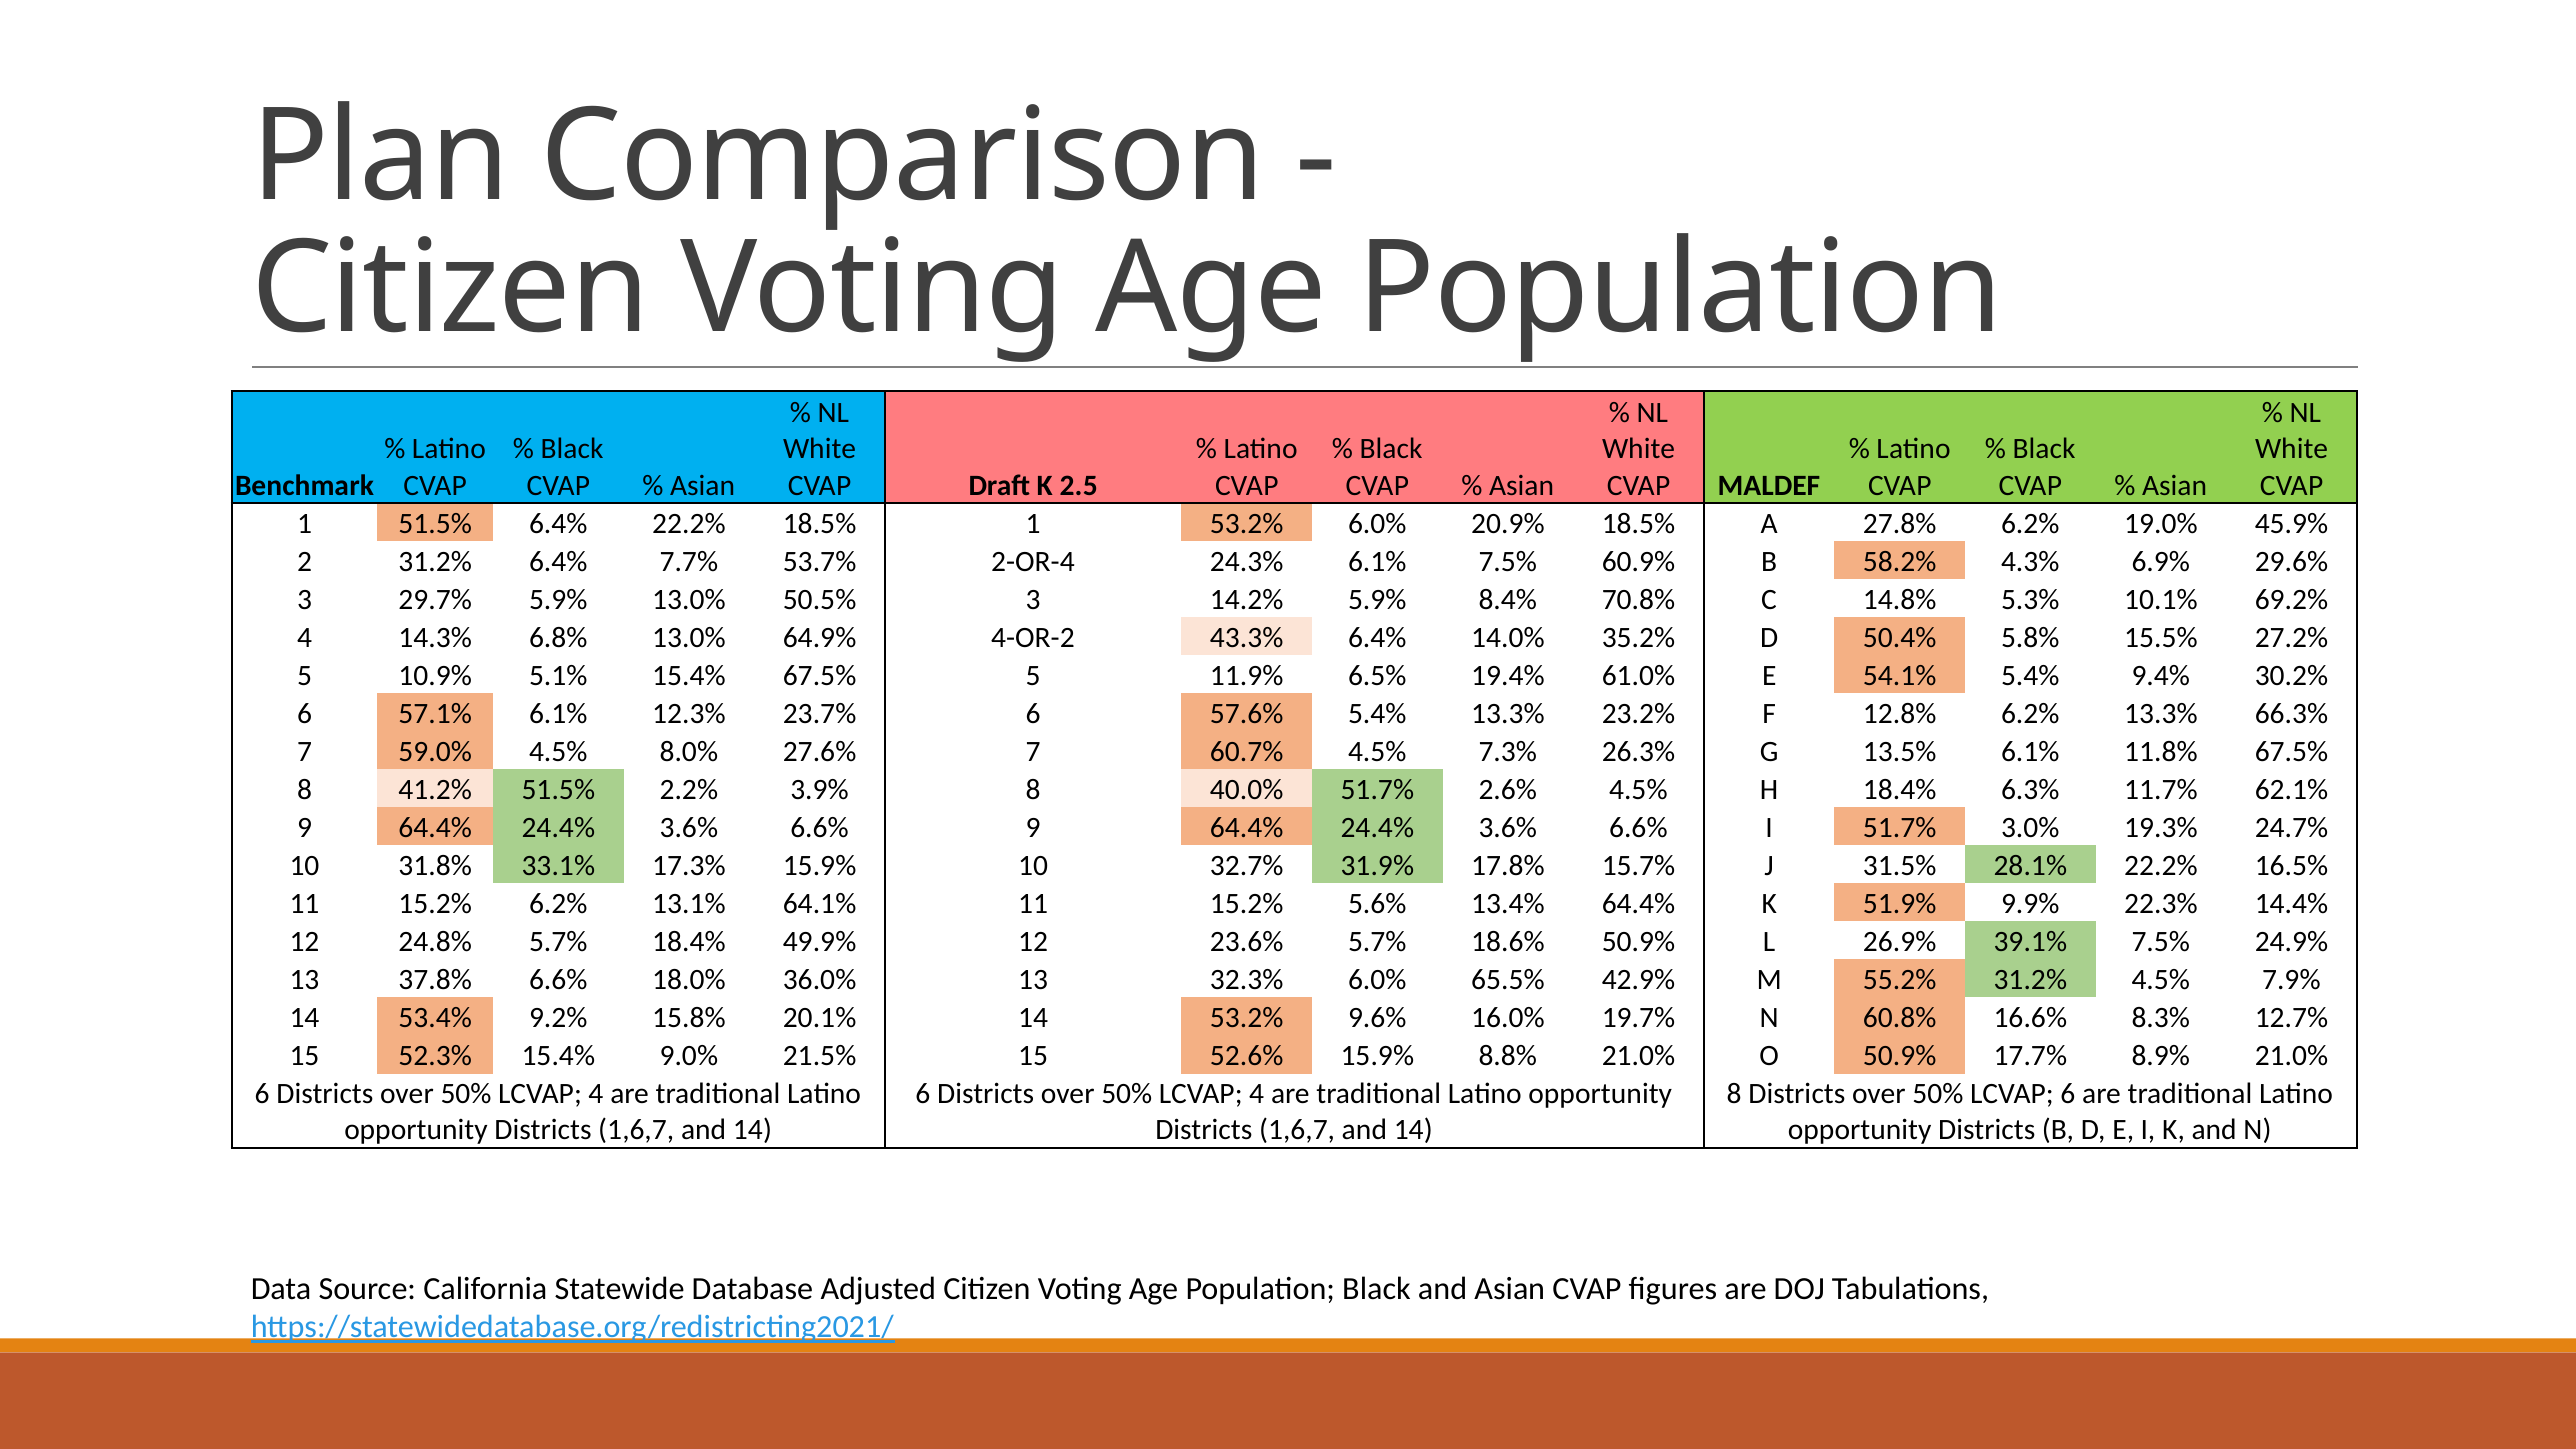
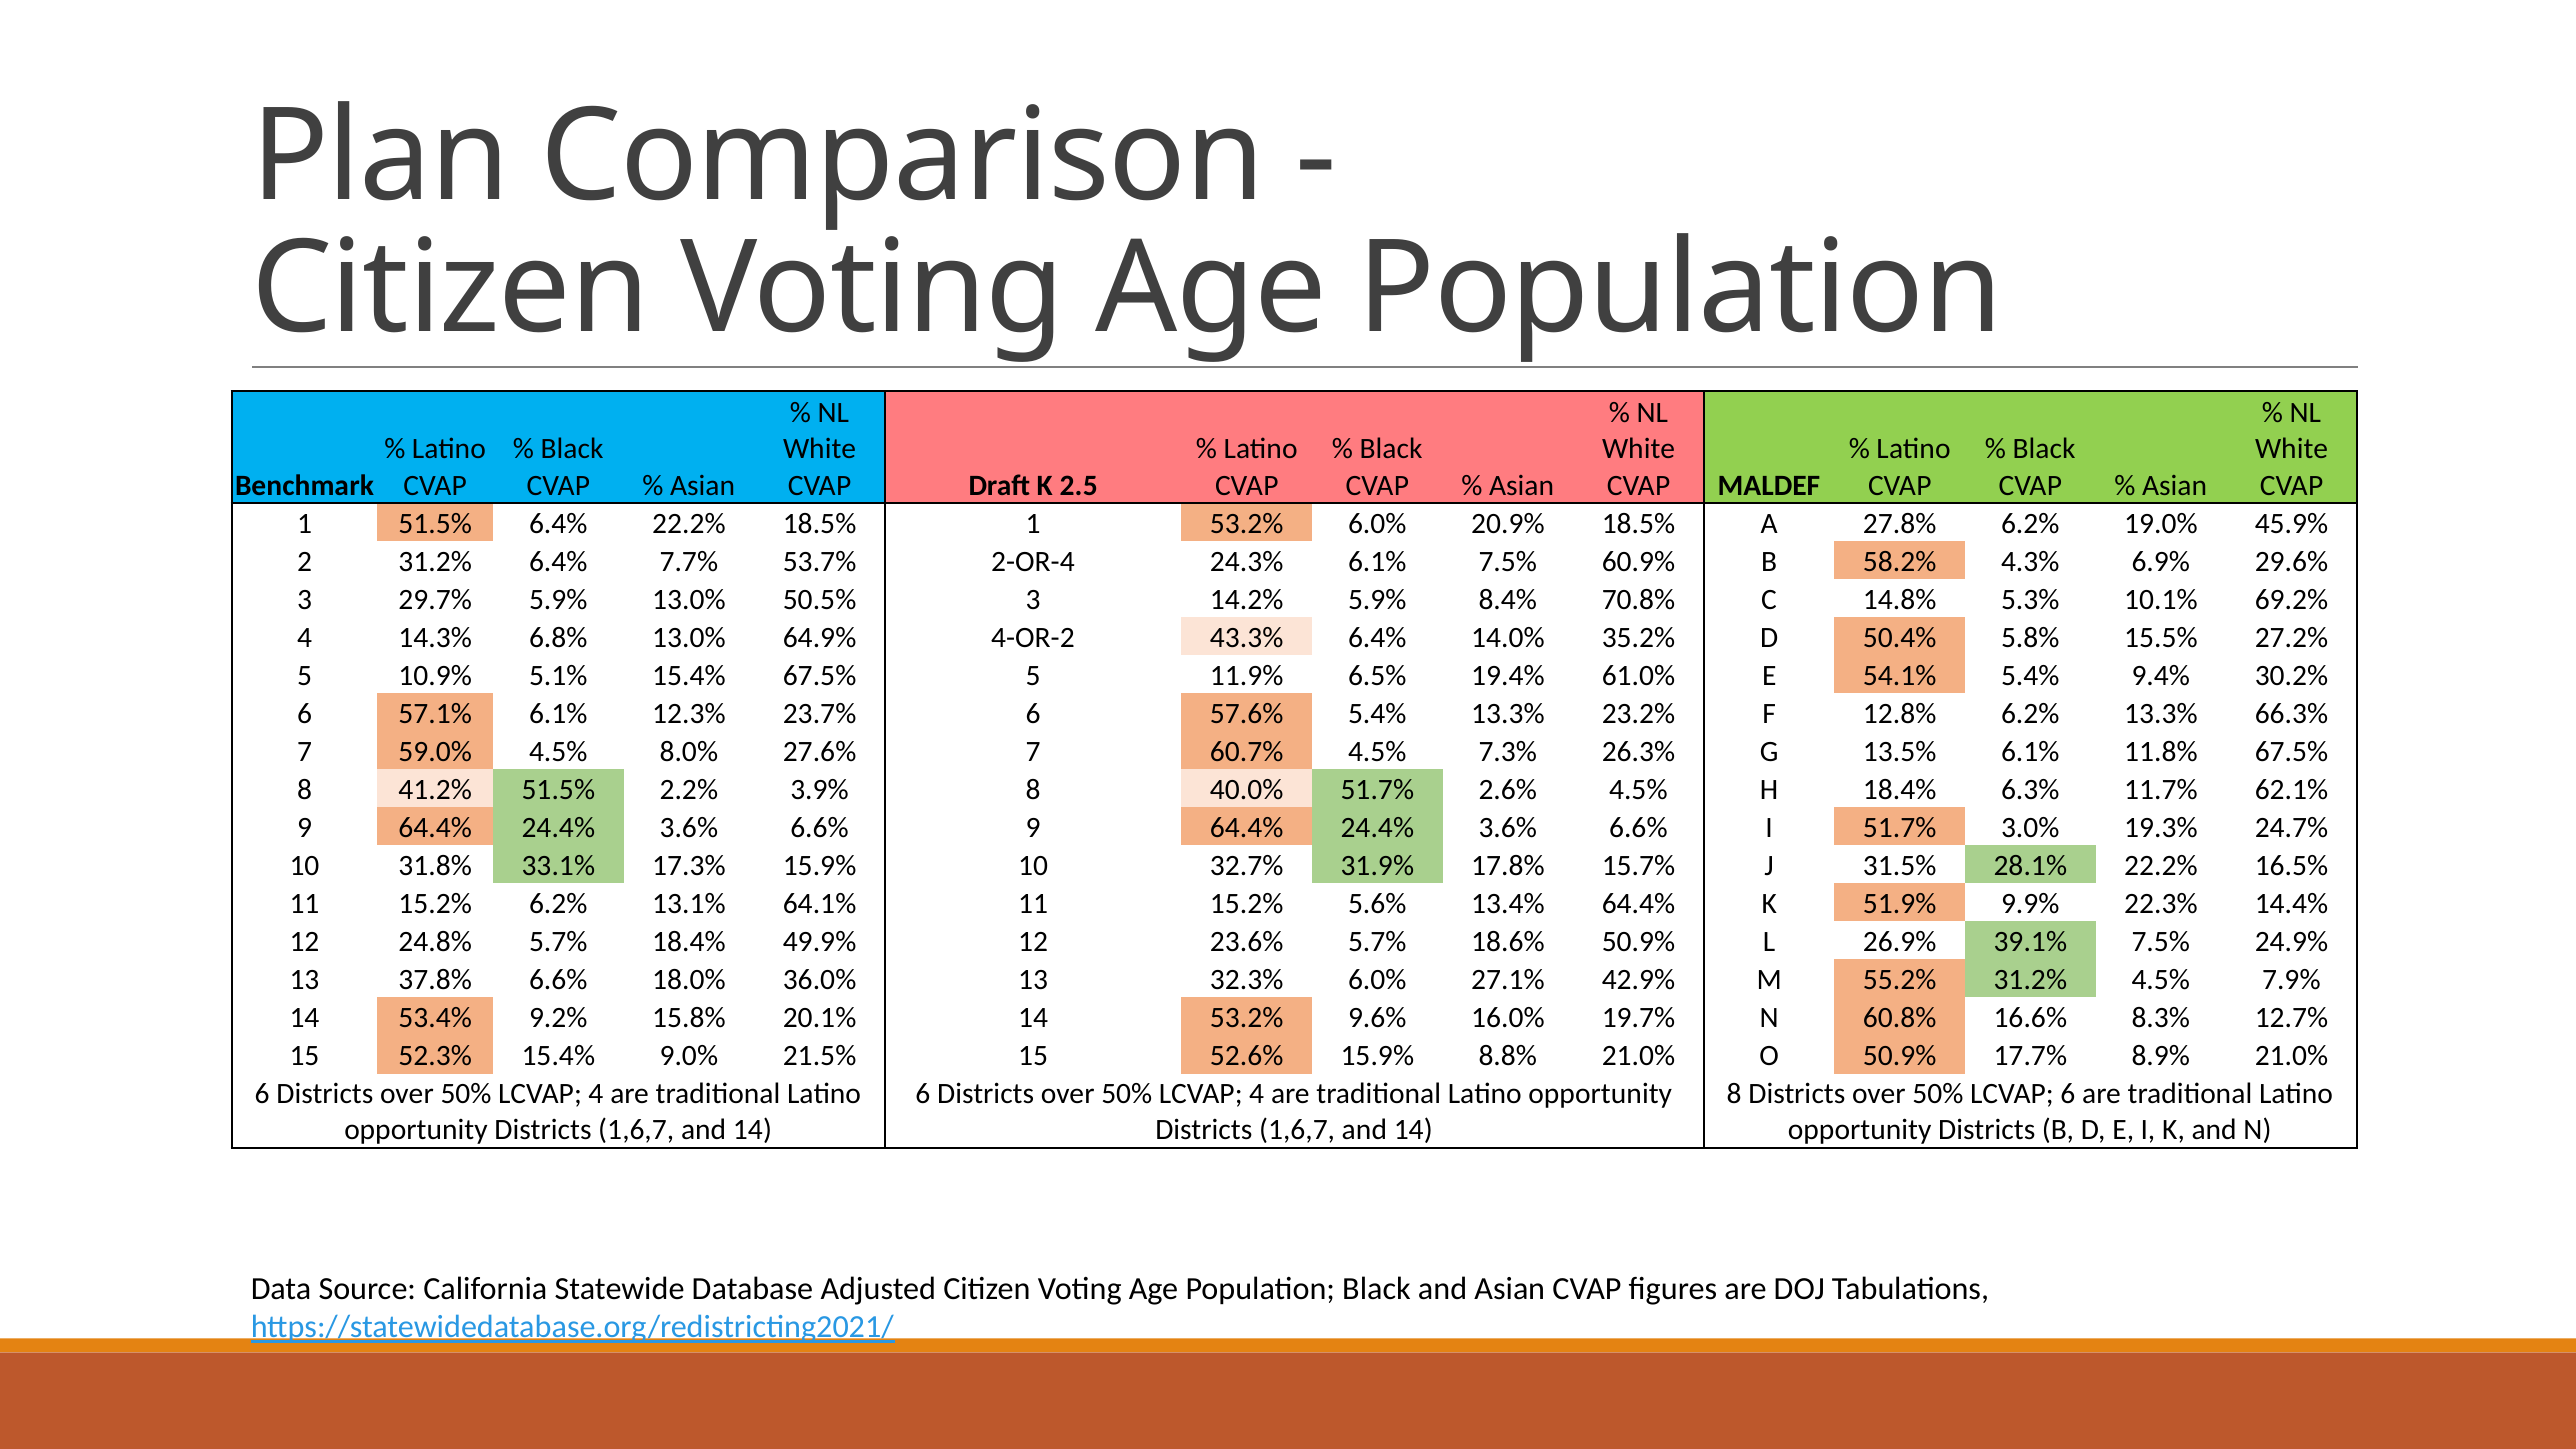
65.5%: 65.5% -> 27.1%
